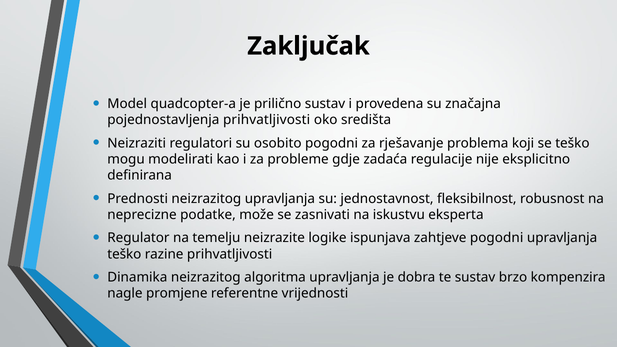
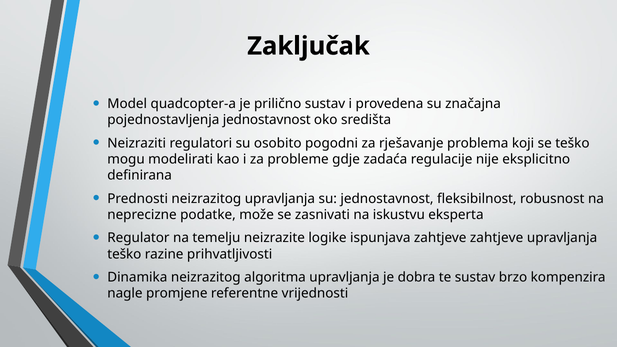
pojednostavljenja prihvatljivosti: prihvatljivosti -> jednostavnost
zahtjeve pogodni: pogodni -> zahtjeve
